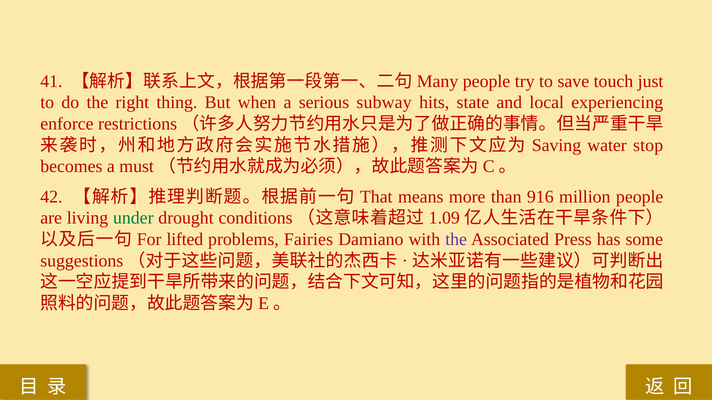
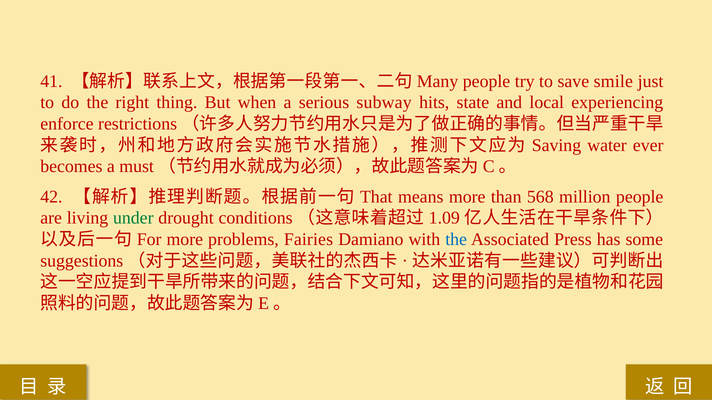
touch: touch -> smile
stop: stop -> ever
916: 916 -> 568
lifted at (185, 240): lifted -> more
the at (456, 240) colour: purple -> blue
